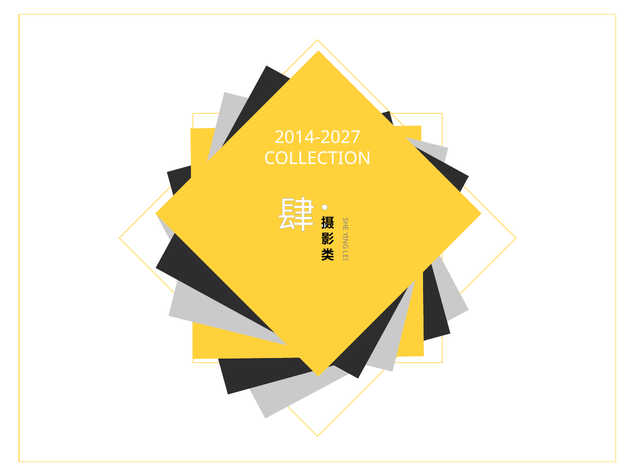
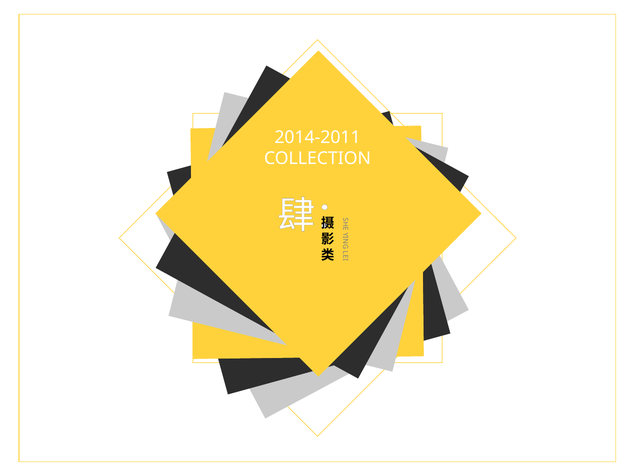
2014-2027: 2014-2027 -> 2014-2011
